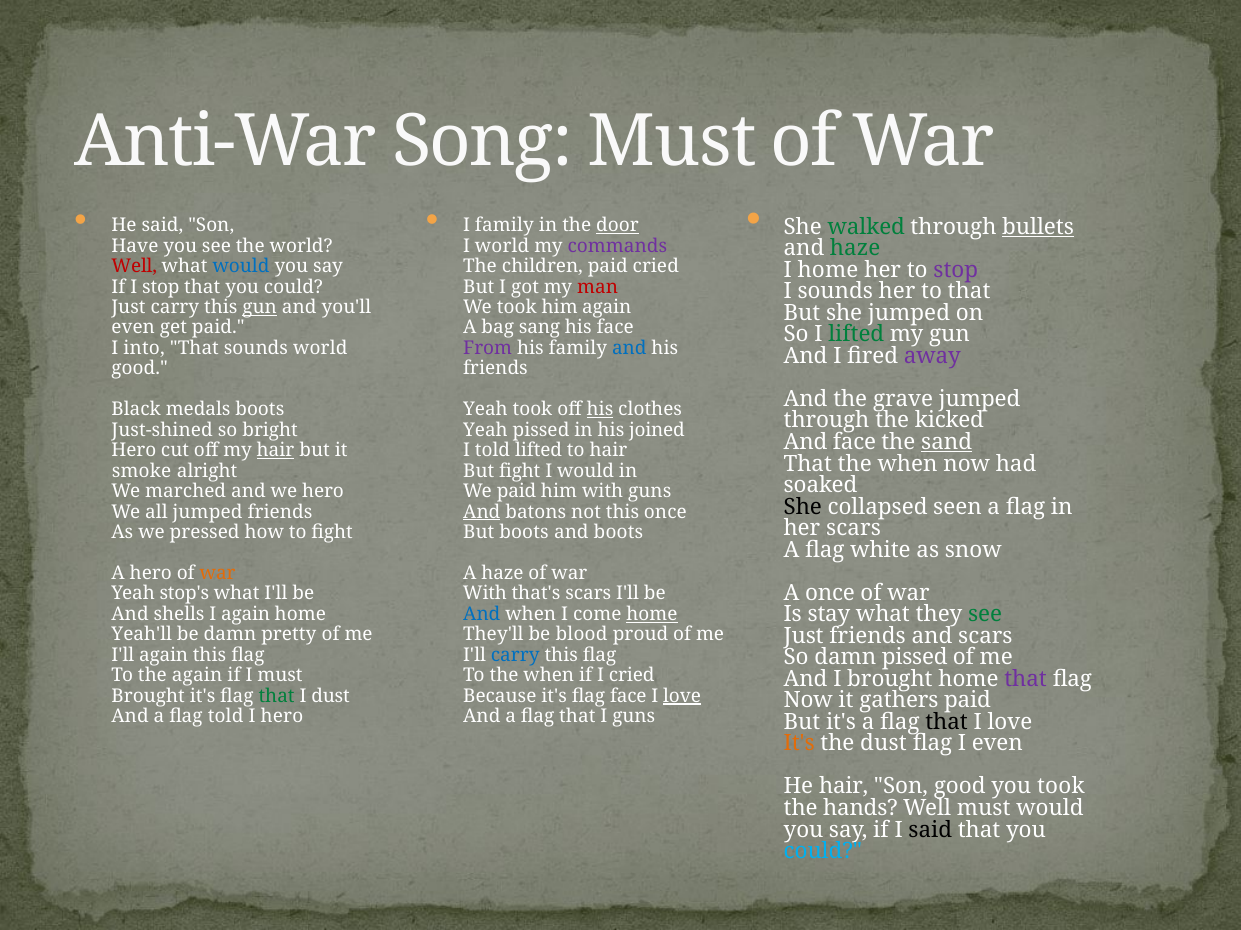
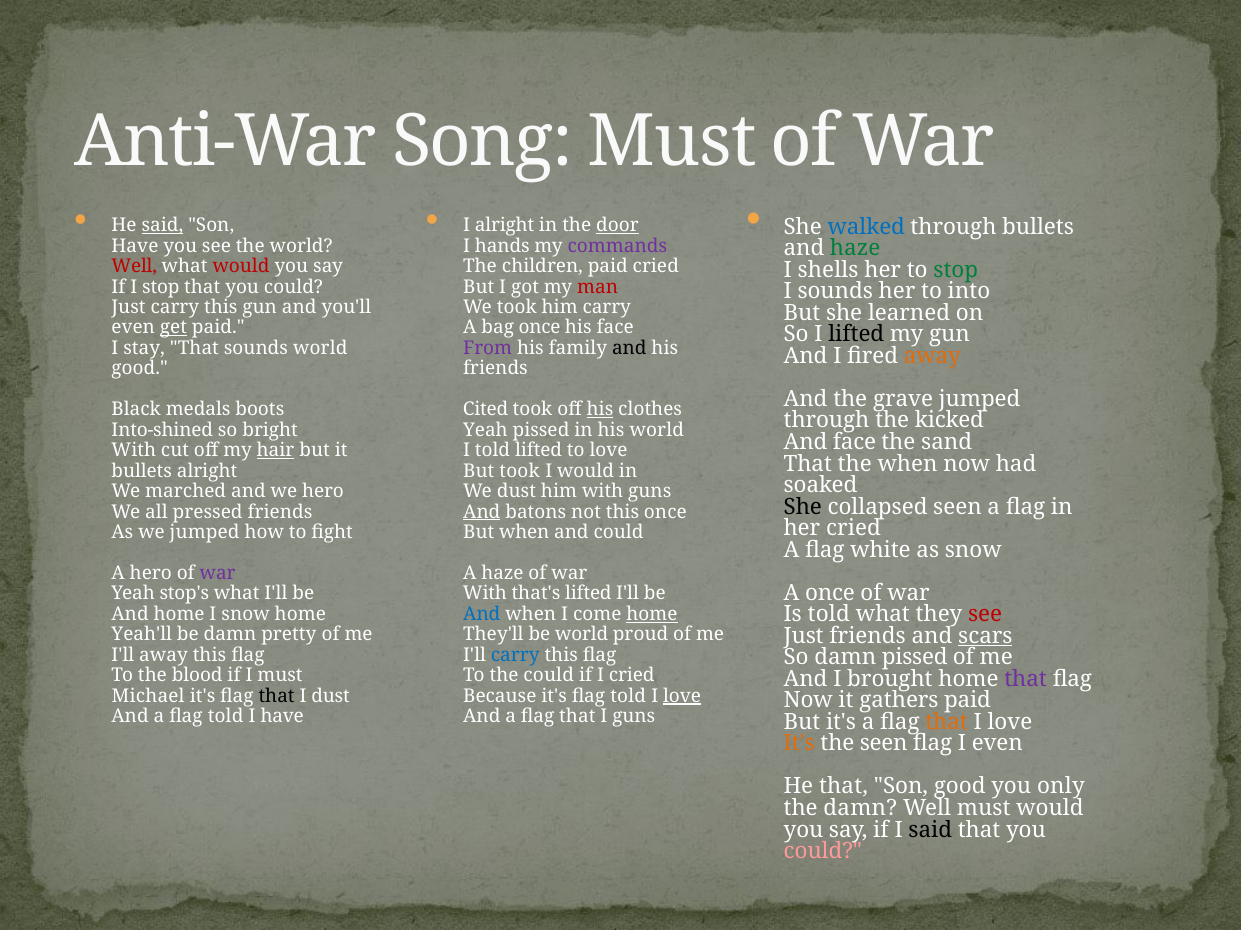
walked colour: green -> blue
bullets at (1038, 227) underline: present -> none
I family: family -> alright
said at (163, 226) underline: none -> present
I world: world -> hands
would at (241, 267) colour: blue -> red
I home: home -> shells
stop at (956, 270) colour: purple -> green
to that: that -> into
gun at (260, 308) underline: present -> none
him again: again -> carry
she jumped: jumped -> learned
get underline: none -> present
bag sang: sang -> once
lifted at (856, 335) colour: green -> black
and at (629, 348) colour: blue -> black
into: into -> stay
away at (932, 356) colour: purple -> orange
Yeah at (485, 410): Yeah -> Cited
Just-shined: Just-shined -> Into-shined
his joined: joined -> world
sand underline: present -> none
to hair: hair -> love
Hero at (134, 451): Hero -> With
smoke at (142, 471): smoke -> bullets
But fight: fight -> took
We paid: paid -> dust
all jumped: jumped -> pressed
her scars: scars -> cried
But boots: boots -> when
and boots: boots -> could
we pressed: pressed -> jumped
war at (218, 574) colour: orange -> purple
that's scars: scars -> lifted
Is stay: stay -> told
see at (985, 615) colour: green -> red
And shells: shells -> home
I again: again -> snow
be blood: blood -> world
scars at (985, 636) underline: none -> present
I'll again: again -> away
the again: again -> blood
To the when: when -> could
Brought at (148, 696): Brought -> Michael
that at (277, 696) colour: green -> black
it's flag face: face -> told
I hero: hero -> have
that at (947, 723) colour: black -> orange
the dust: dust -> seen
He hair: hair -> that
you took: took -> only
the hands: hands -> damn
could at (823, 852) colour: light blue -> pink
